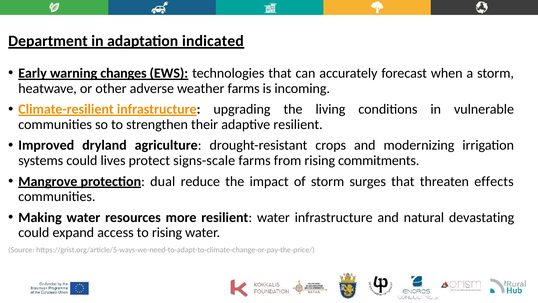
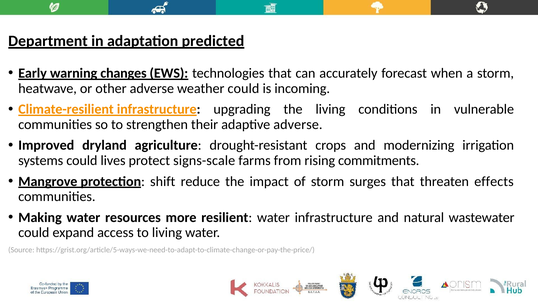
indicated: indicated -> predicted
weather farms: farms -> could
adaptive resilient: resilient -> adverse
dual: dual -> shift
devastating: devastating -> wastewater
to rising: rising -> living
